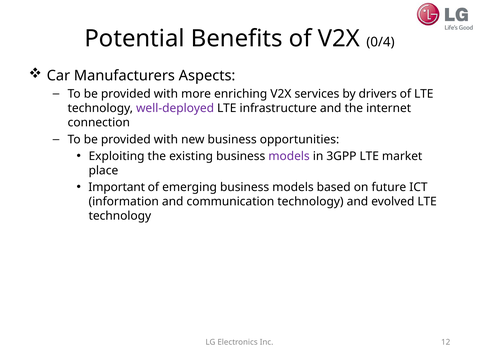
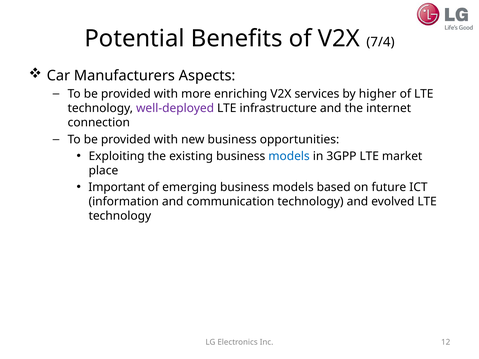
0/4: 0/4 -> 7/4
drivers: drivers -> higher
models at (289, 156) colour: purple -> blue
